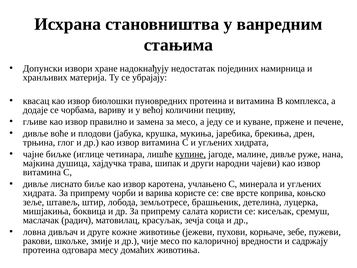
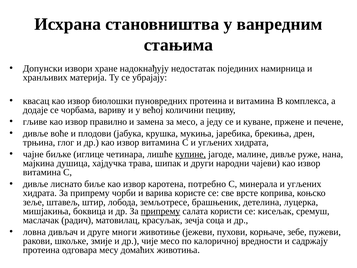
учлањено: учлањено -> потребно
припрему at (161, 211) underline: none -> present
кожне: кожне -> многи
